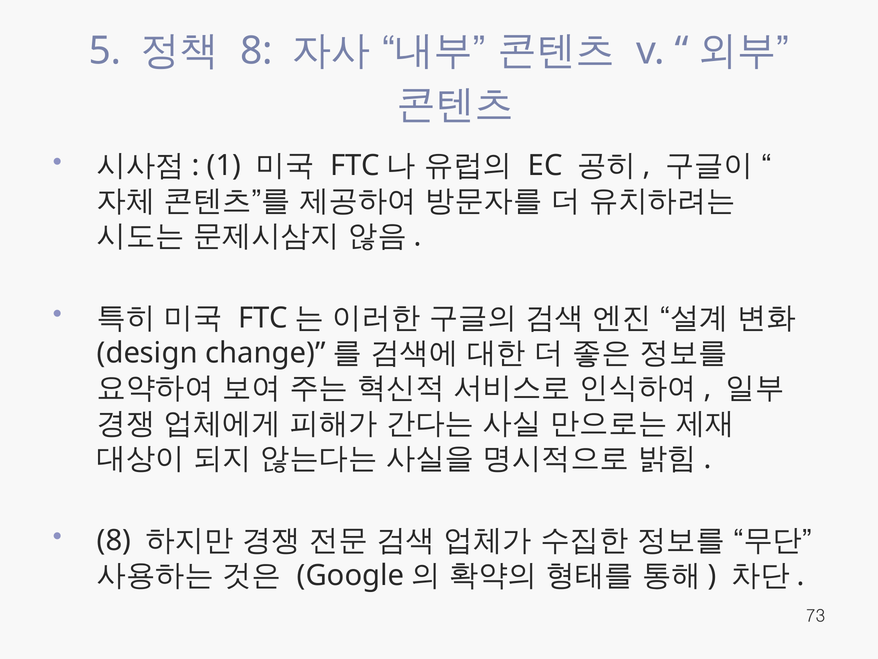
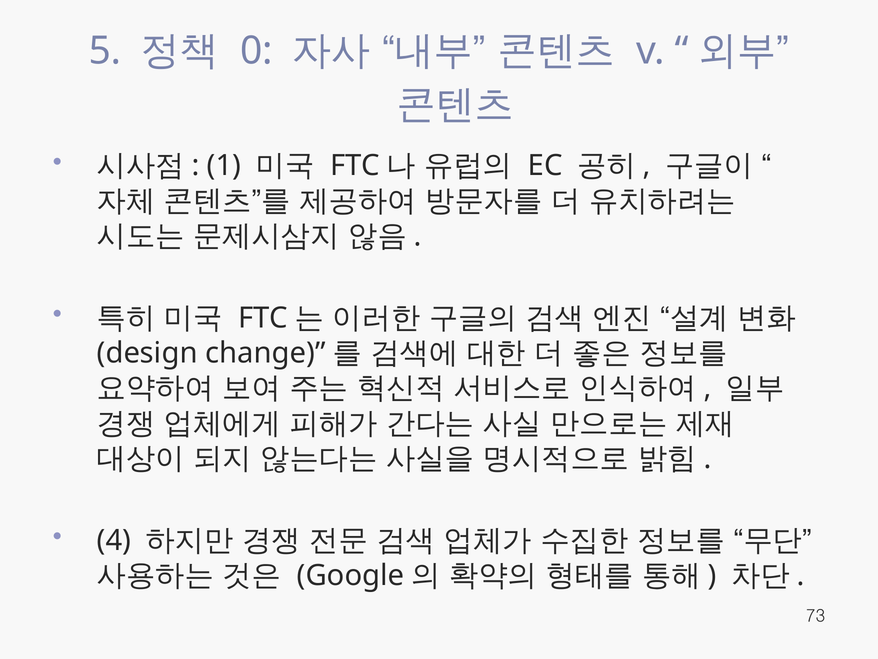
8 at (256, 51): 8 -> 0
8 at (114, 540): 8 -> 4
